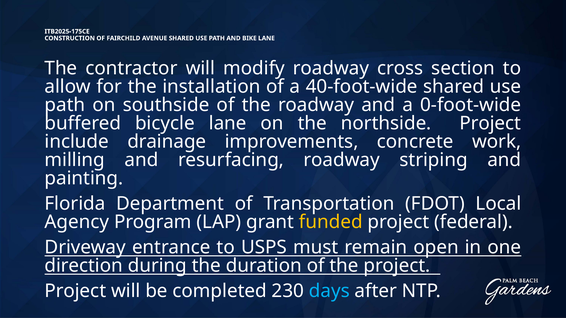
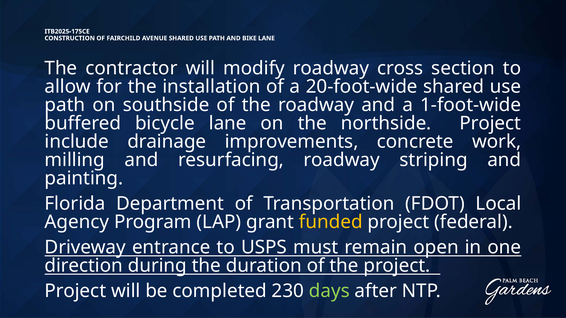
40-foot-wide: 40-foot-wide -> 20-foot-wide
0-foot-wide: 0-foot-wide -> 1-foot-wide
days colour: light blue -> light green
